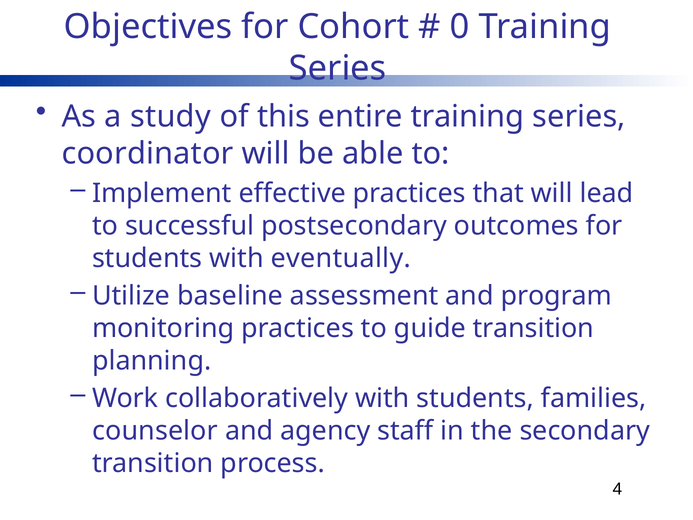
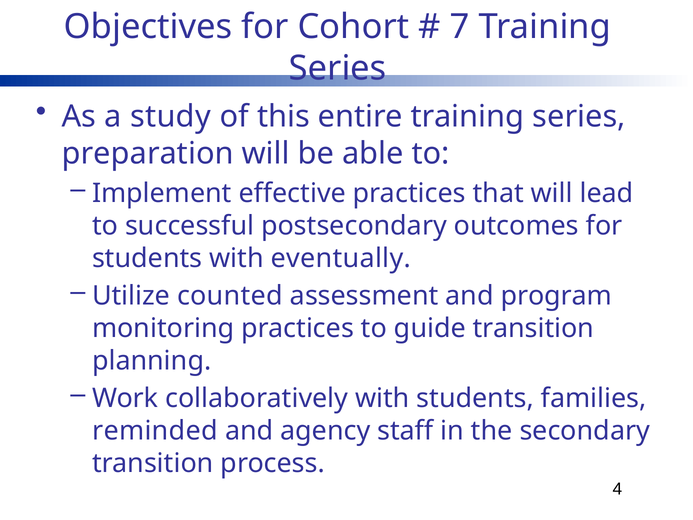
0: 0 -> 7
coordinator: coordinator -> preparation
baseline: baseline -> counted
counselor: counselor -> reminded
